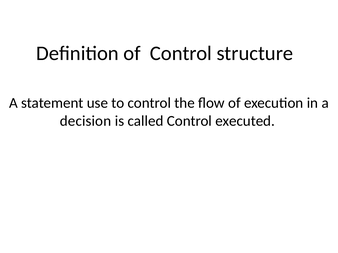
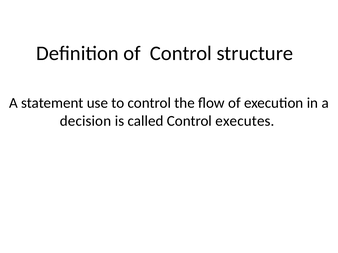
executed: executed -> executes
